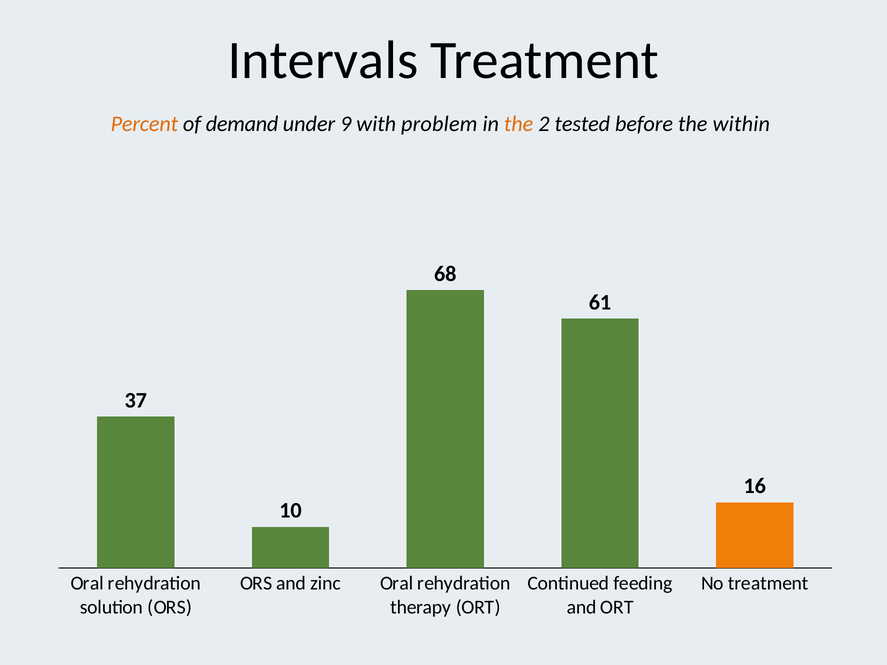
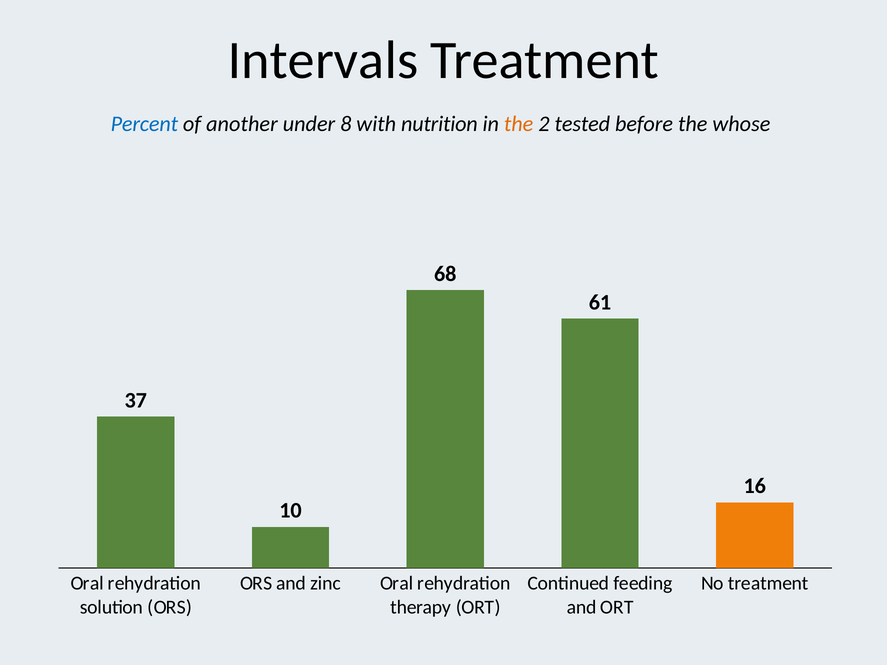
Percent colour: orange -> blue
demand: demand -> another
9: 9 -> 8
problem: problem -> nutrition
within: within -> whose
